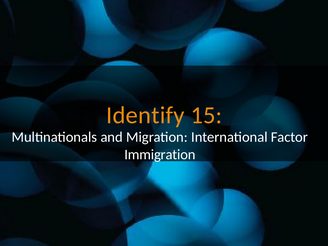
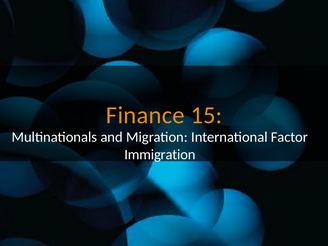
Identify: Identify -> Finance
